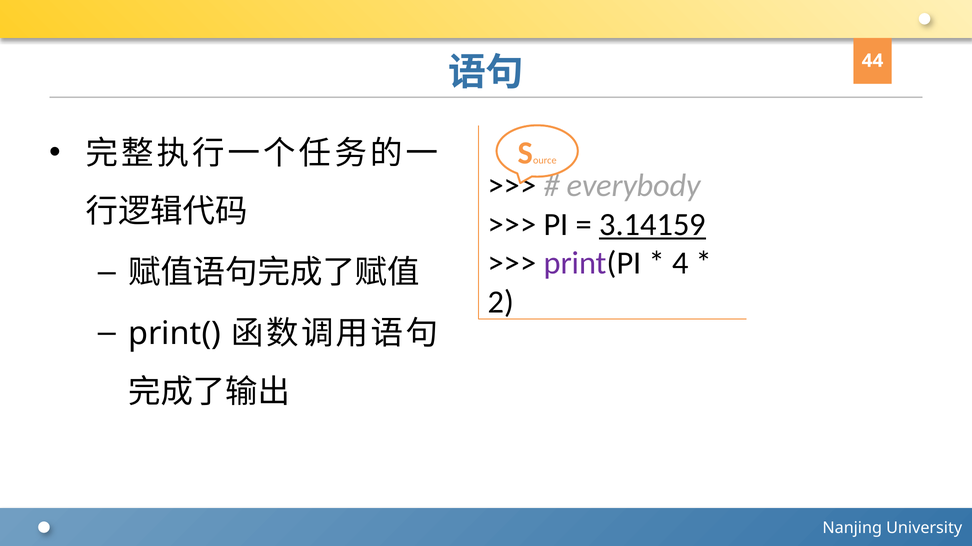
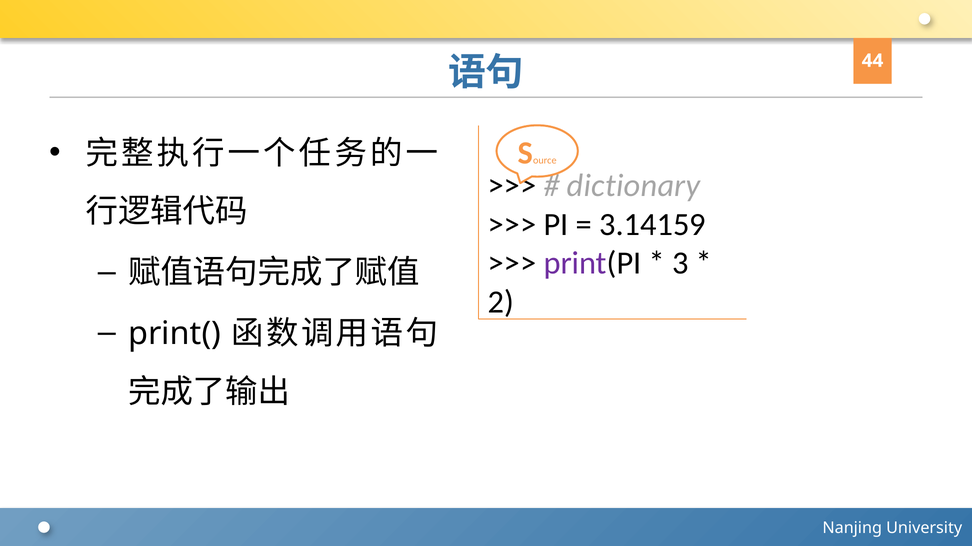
everybody: everybody -> dictionary
3.14159 underline: present -> none
4: 4 -> 3
